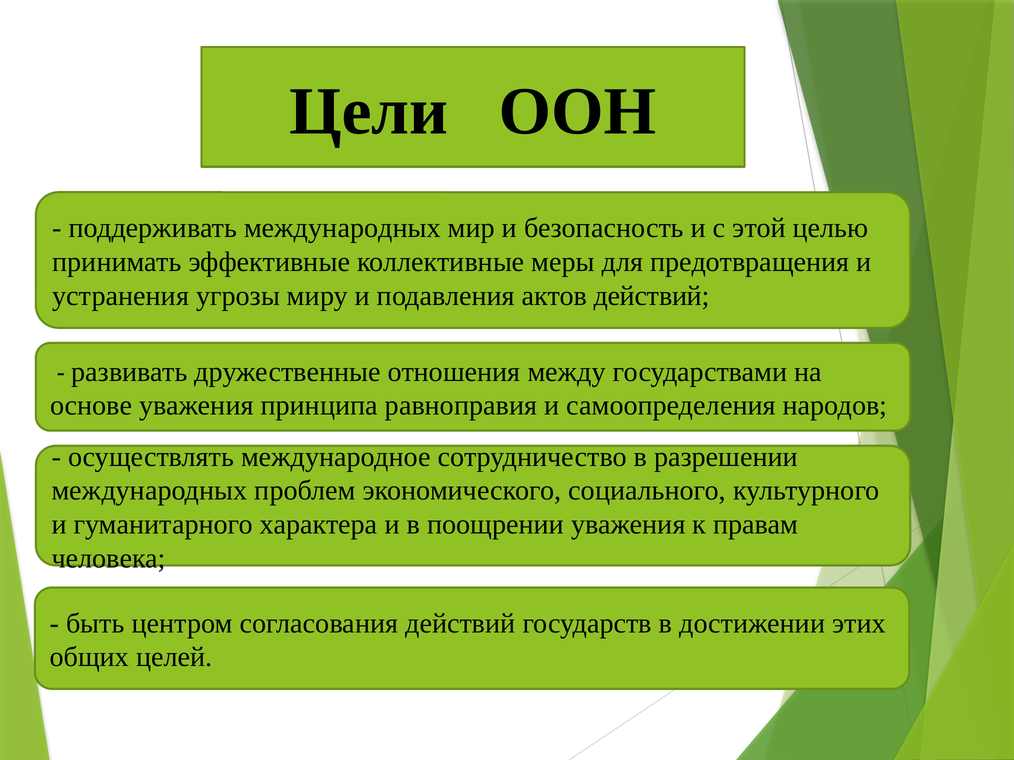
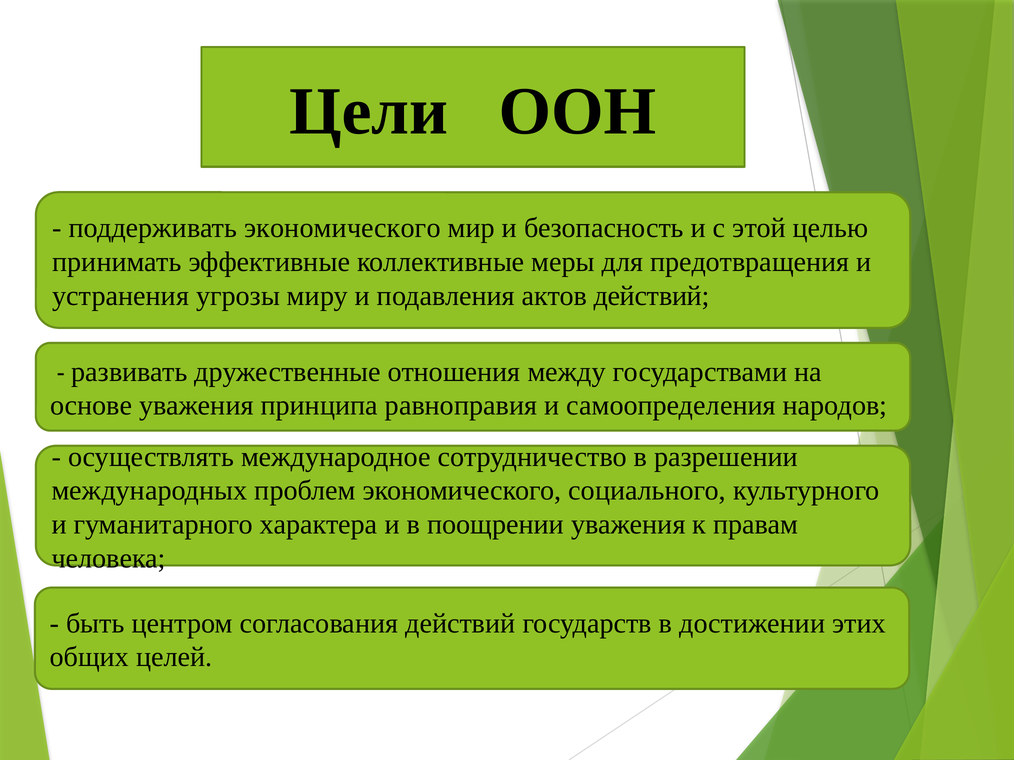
поддерживать международных: международных -> экономического
